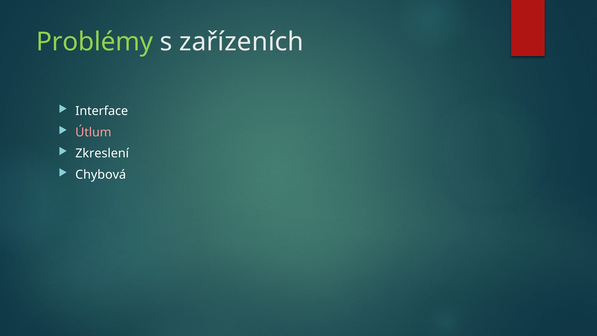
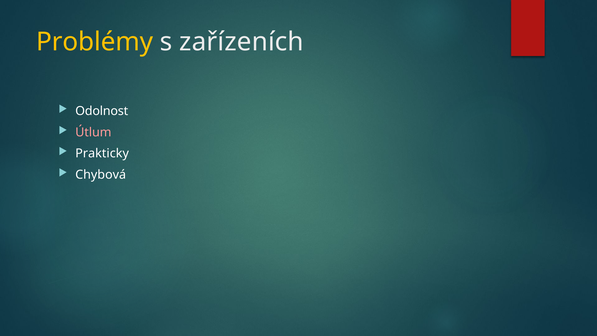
Problémy colour: light green -> yellow
Interface: Interface -> Odolnost
Zkreslení: Zkreslení -> Prakticky
